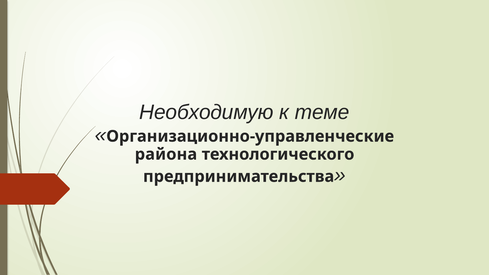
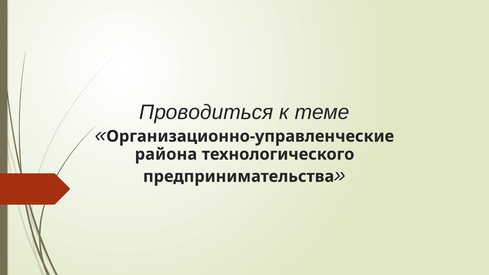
Необходимую: Необходимую -> Проводиться
